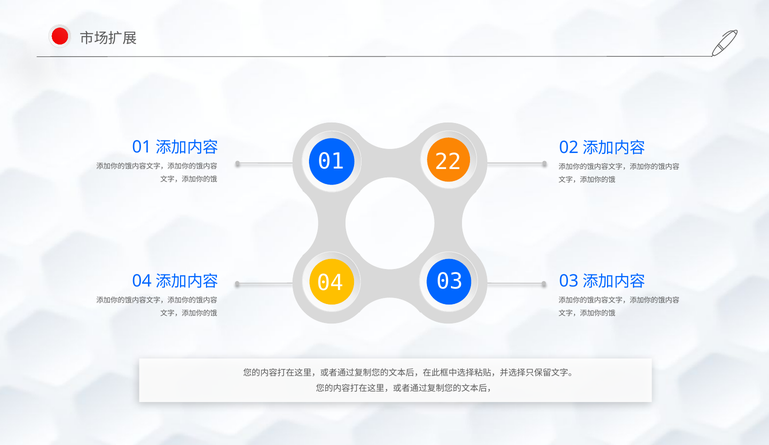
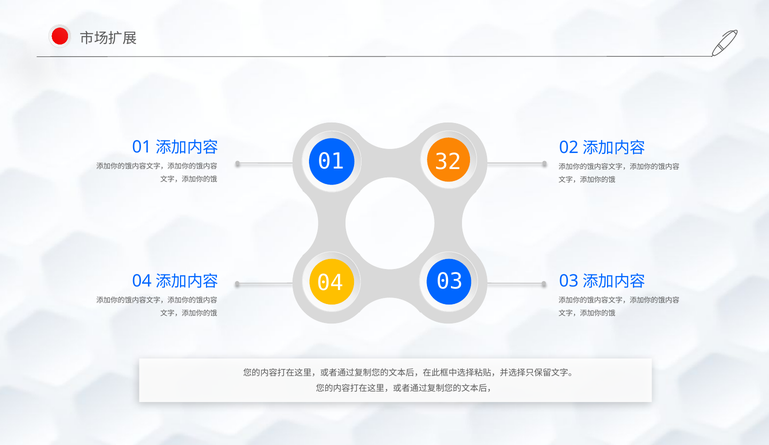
22: 22 -> 32
